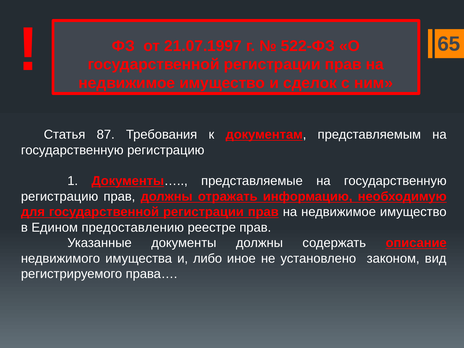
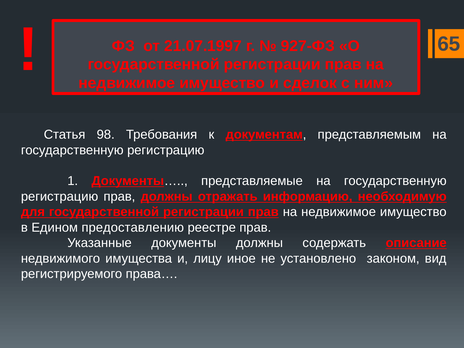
522-ФЗ: 522-ФЗ -> 927-ФЗ
87: 87 -> 98
либо: либо -> лицу
